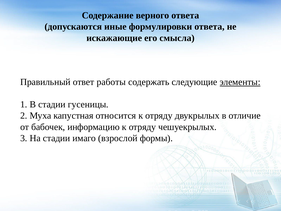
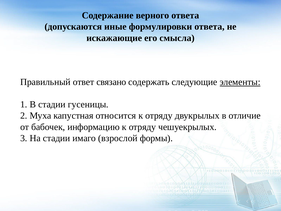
работы: работы -> связано
